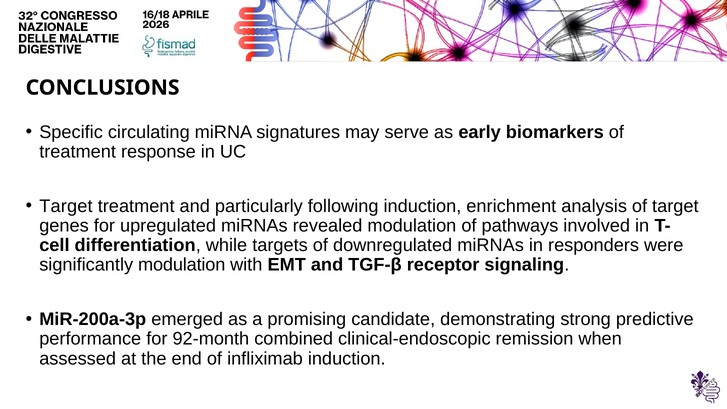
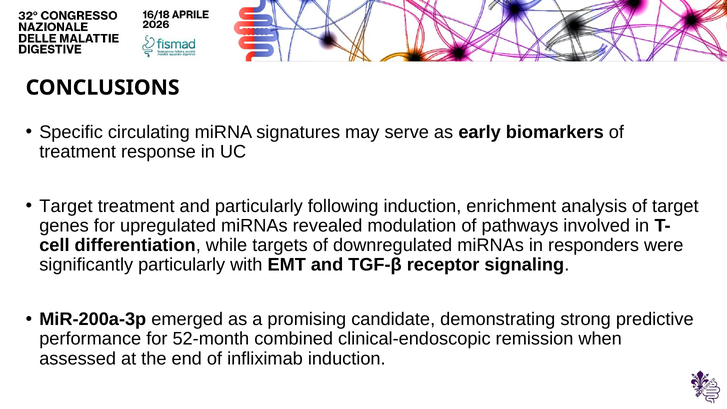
significantly modulation: modulation -> particularly
92-month: 92-month -> 52-month
